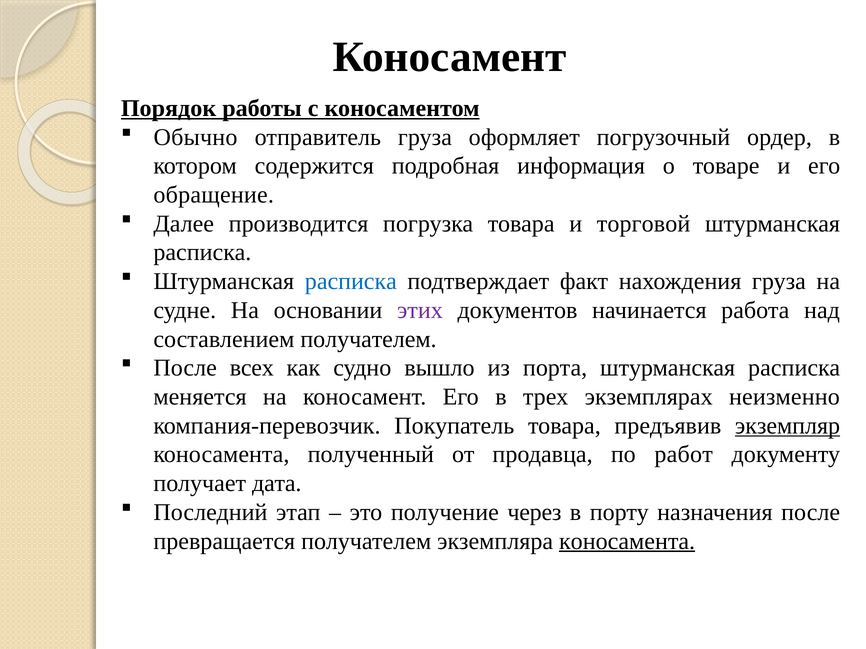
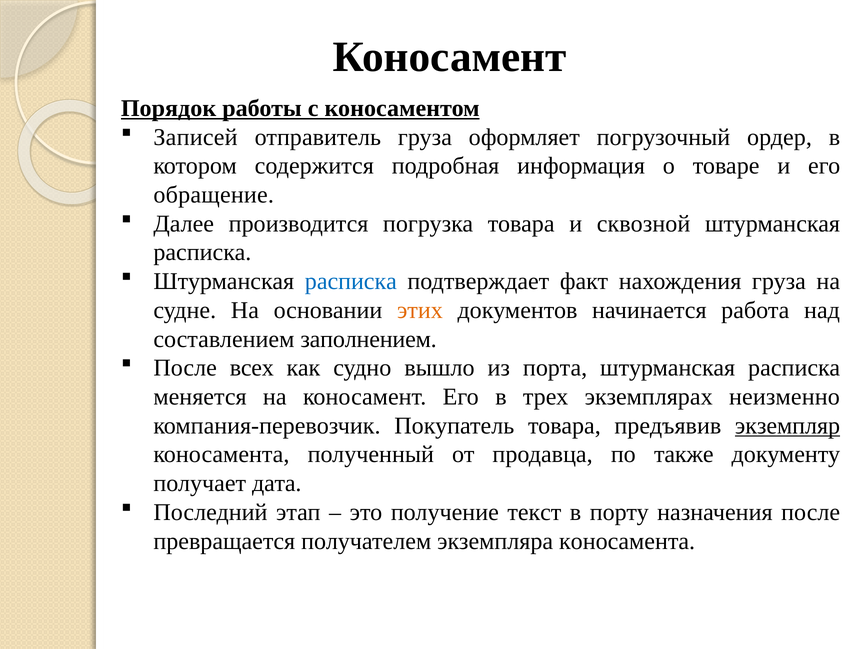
Обычно: Обычно -> Записей
торговой: торговой -> сквозной
этих colour: purple -> orange
составлением получателем: получателем -> заполнением
работ: работ -> также
через: через -> текст
коносамента at (627, 541) underline: present -> none
